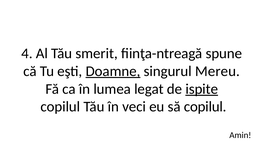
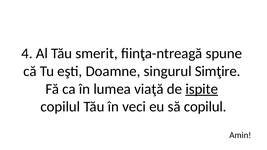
Doamne underline: present -> none
Mereu: Mereu -> Simţire
legat: legat -> viaţă
